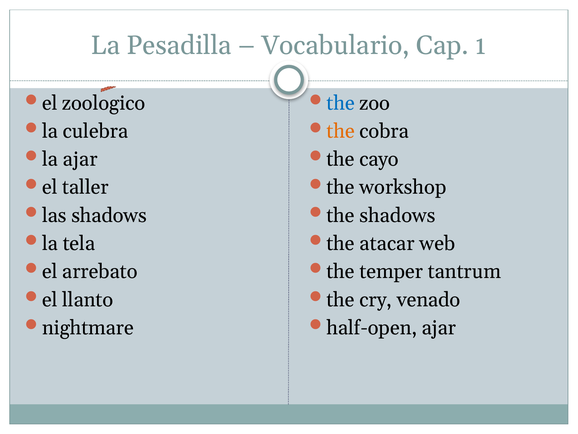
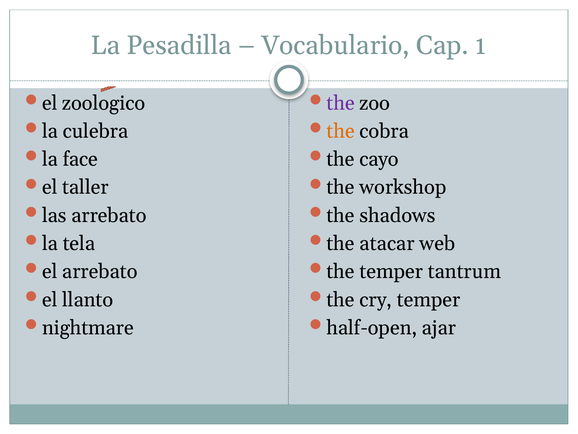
the at (341, 103) colour: blue -> purple
la ajar: ajar -> face
las shadows: shadows -> arrebato
cry venado: venado -> temper
